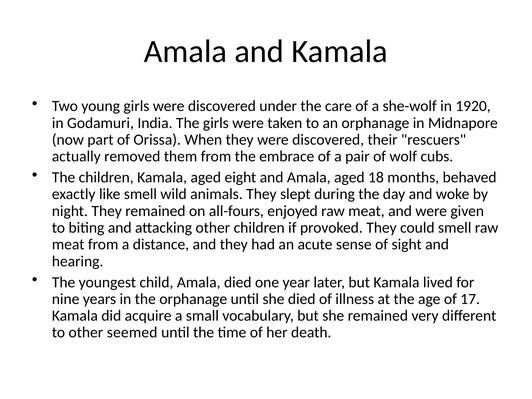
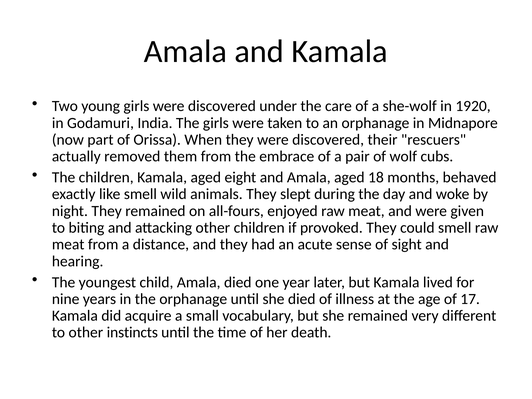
seemed: seemed -> instincts
